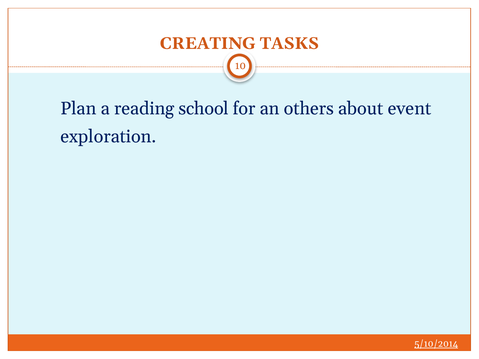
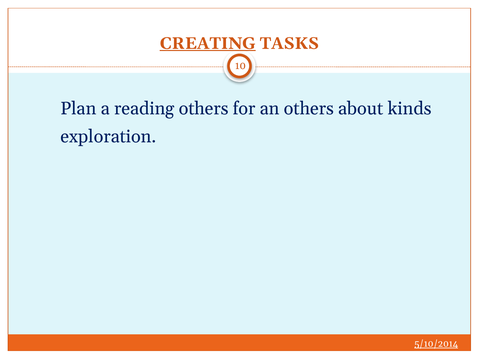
CREATING underline: none -> present
reading school: school -> others
event: event -> kinds
